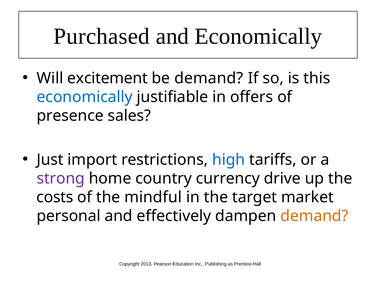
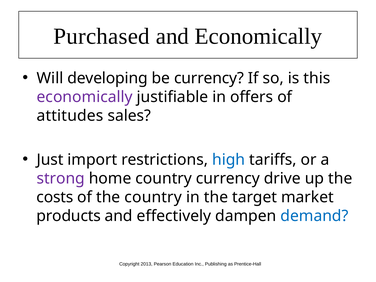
excitement: excitement -> developing
be demand: demand -> currency
economically at (85, 97) colour: blue -> purple
presence: presence -> attitudes
the mindful: mindful -> country
personal: personal -> products
demand at (314, 216) colour: orange -> blue
